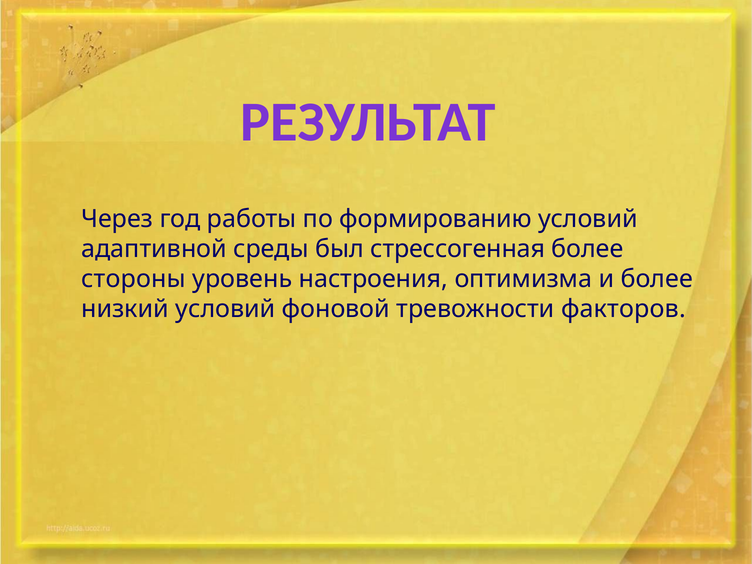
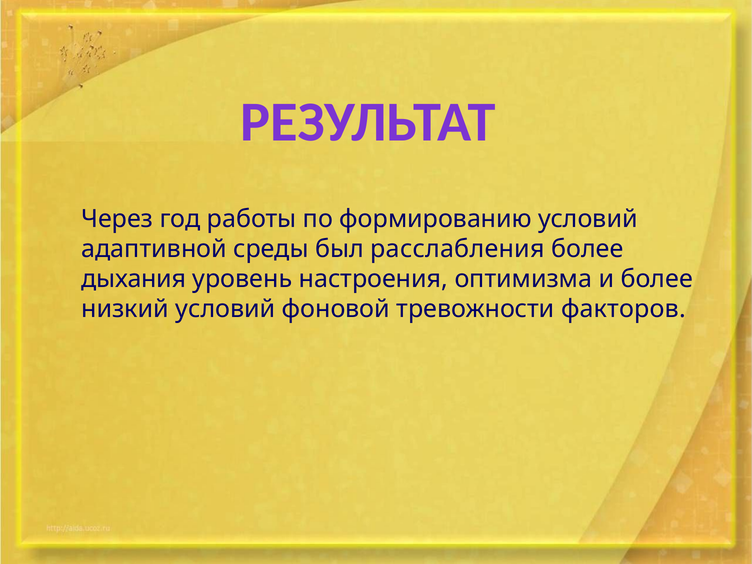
стрессогенная: стрессогенная -> расслабления
стороны: стороны -> дыхания
